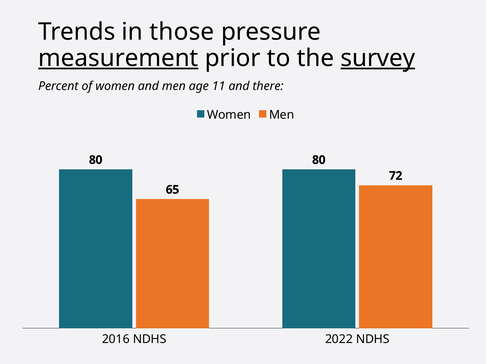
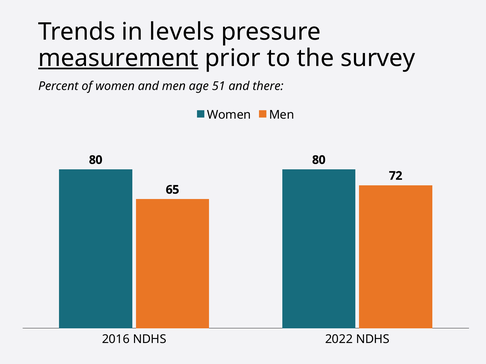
those: those -> levels
survey underline: present -> none
11: 11 -> 51
